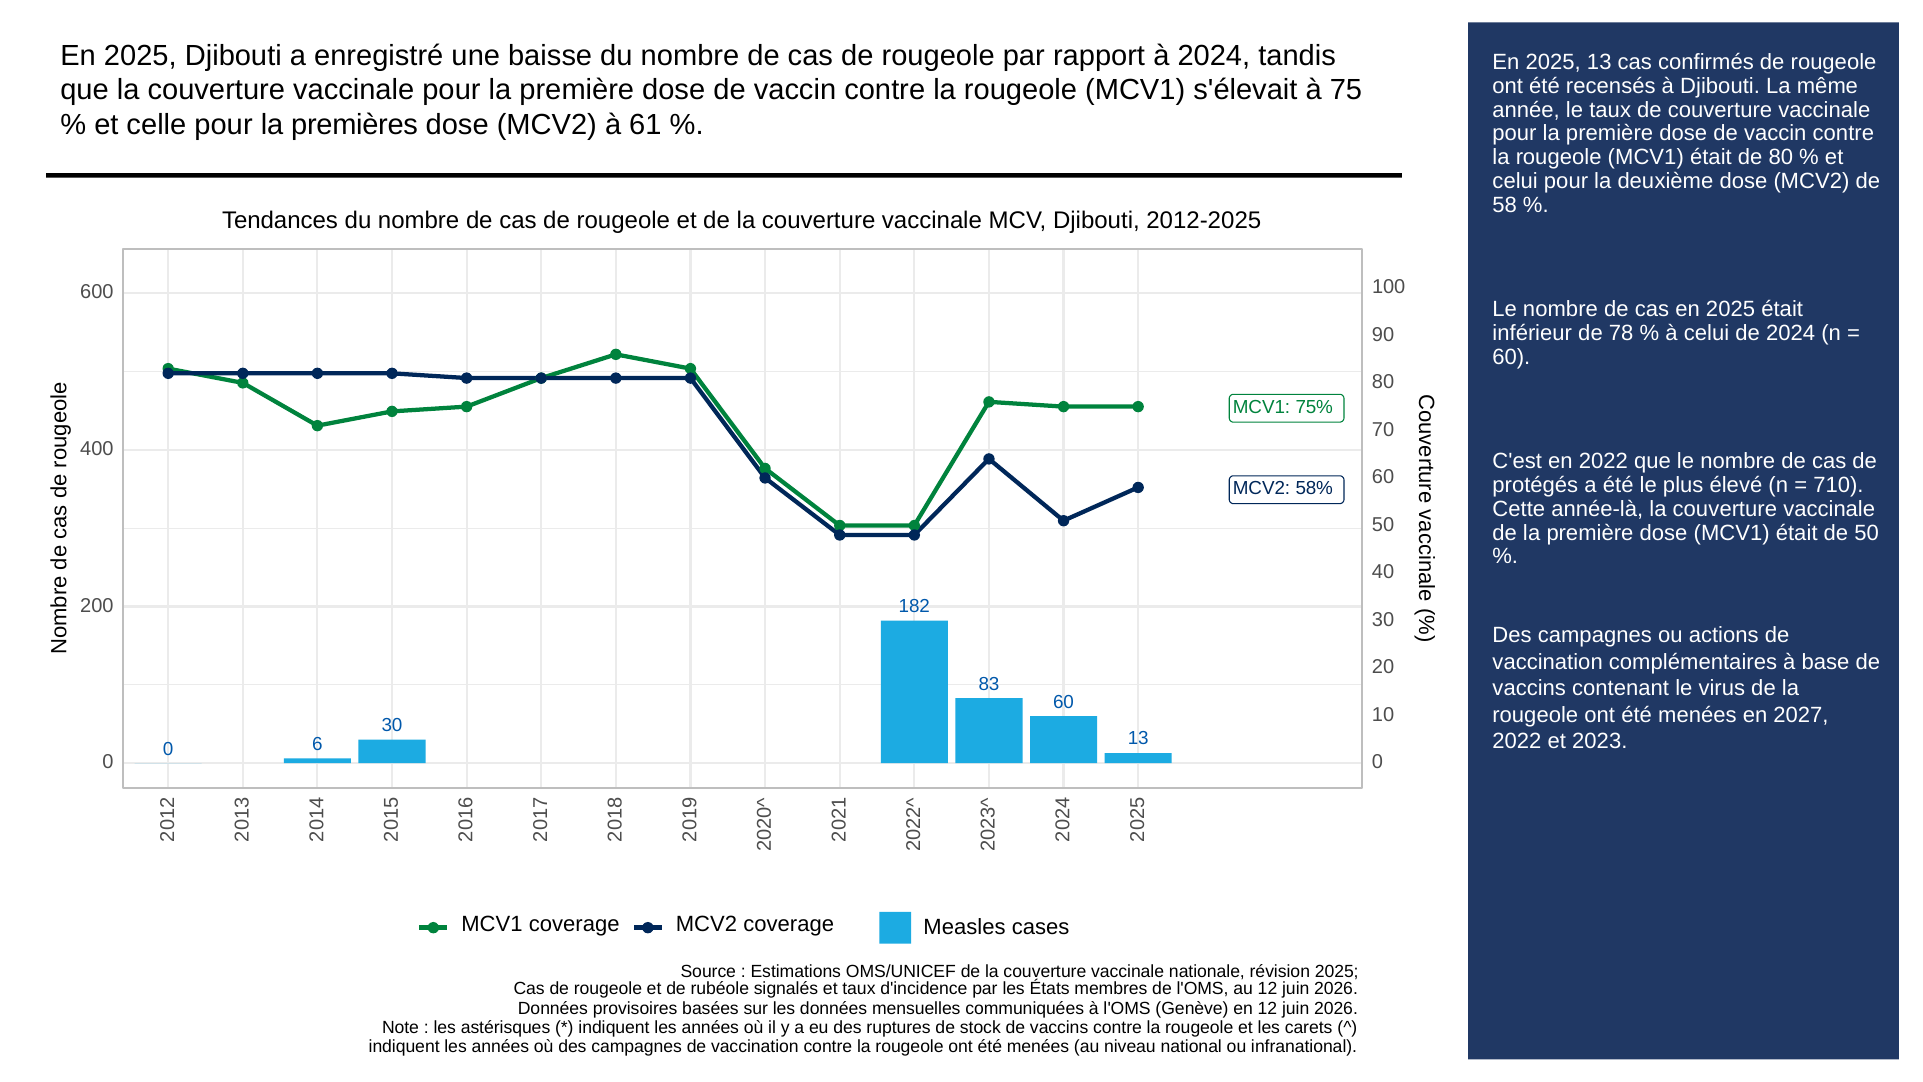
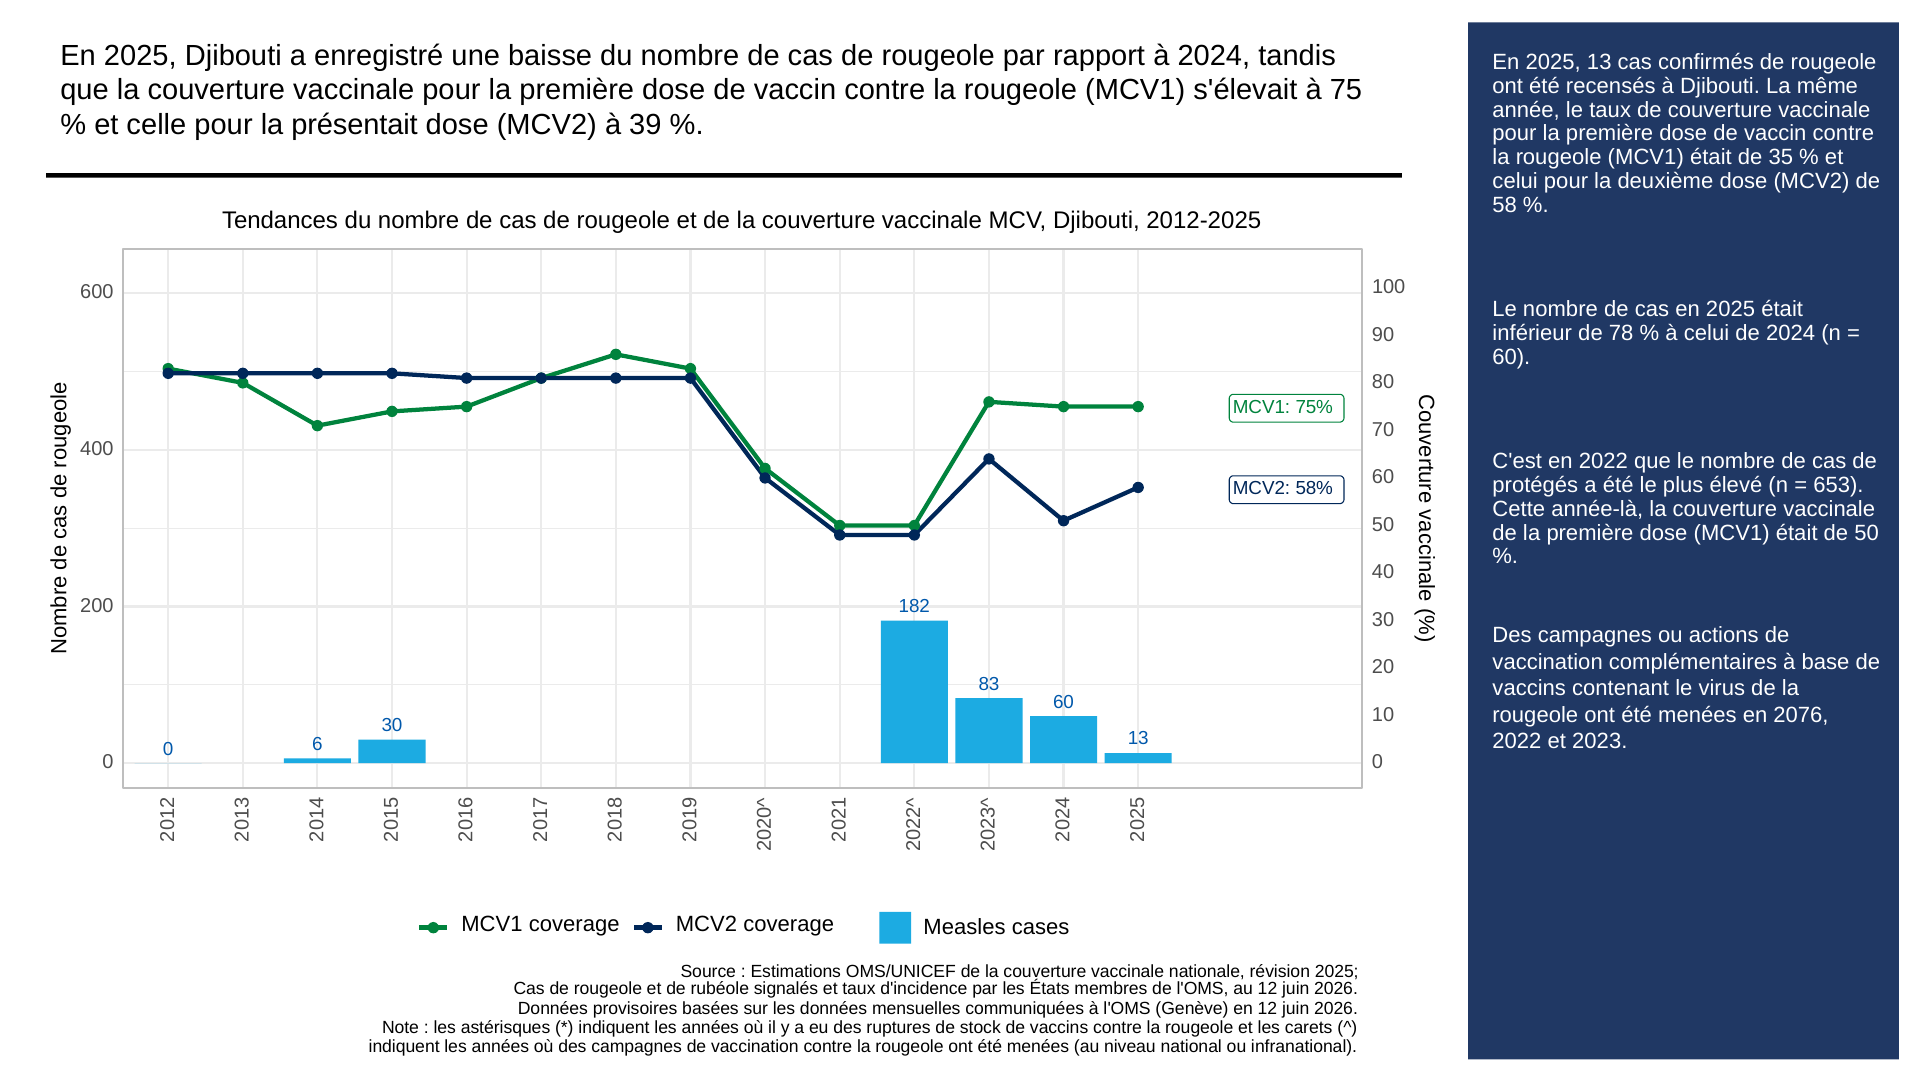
premières: premières -> présentait
61: 61 -> 39
de 80: 80 -> 35
710: 710 -> 653
2027: 2027 -> 2076
